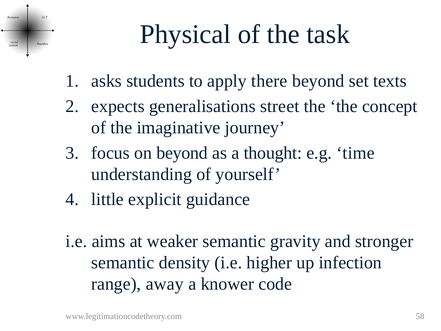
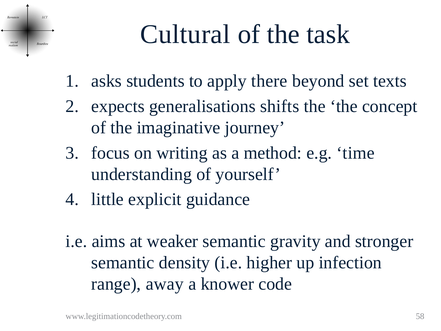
Physical: Physical -> Cultural
street: street -> shifts
on beyond: beyond -> writing
thought: thought -> method
